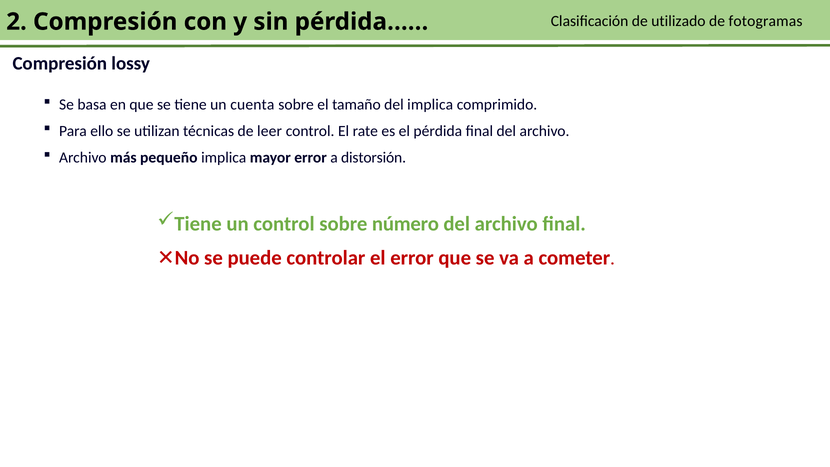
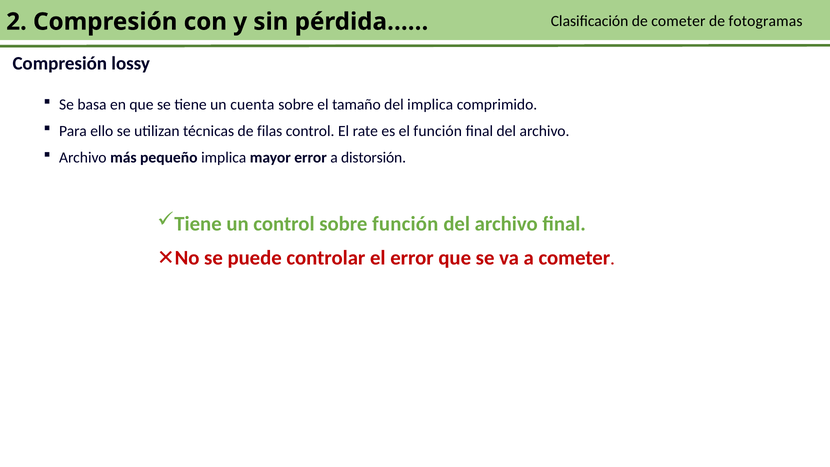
de utilizado: utilizado -> cometer
leer: leer -> filas
el pérdida: pérdida -> función
sobre número: número -> función
